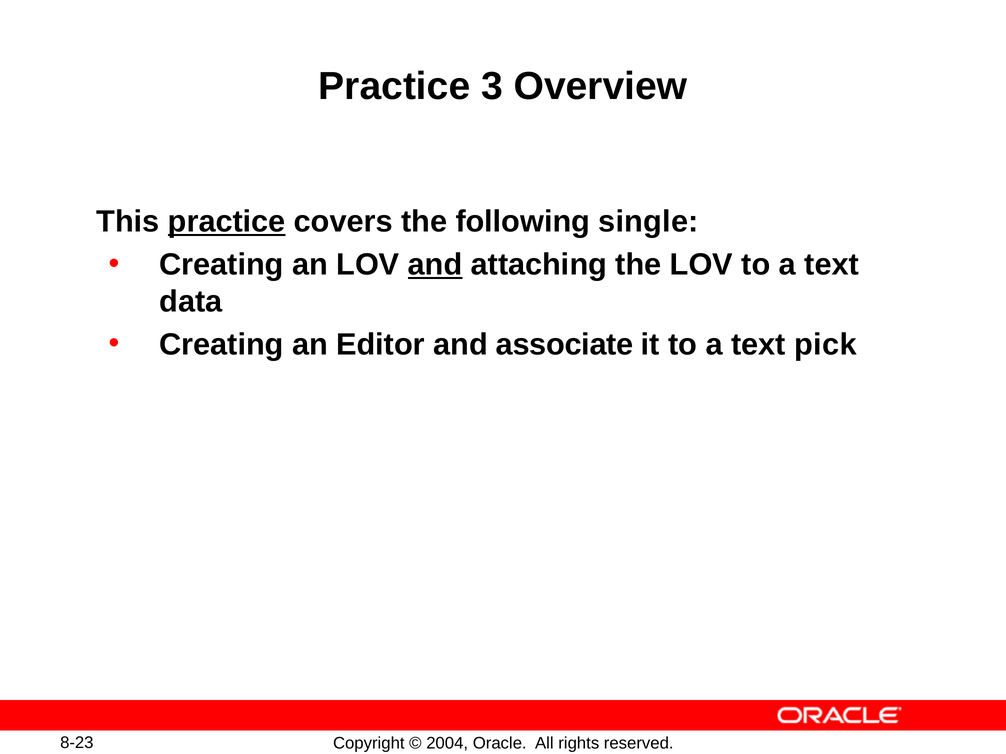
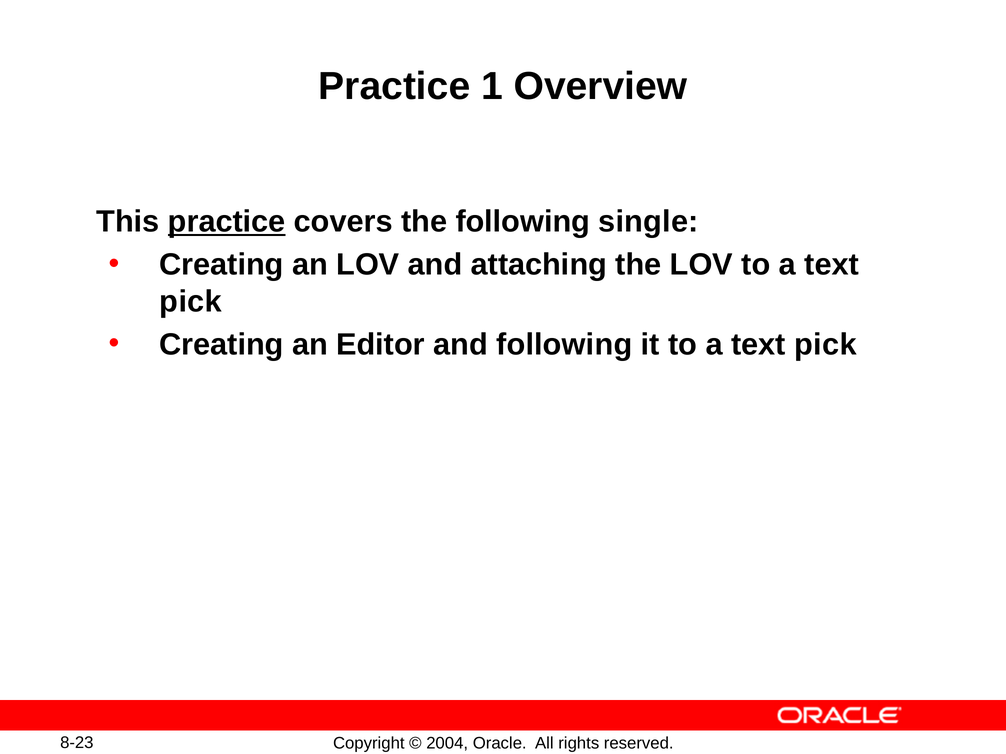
3: 3 -> 1
and at (435, 265) underline: present -> none
data at (191, 302): data -> pick
and associate: associate -> following
